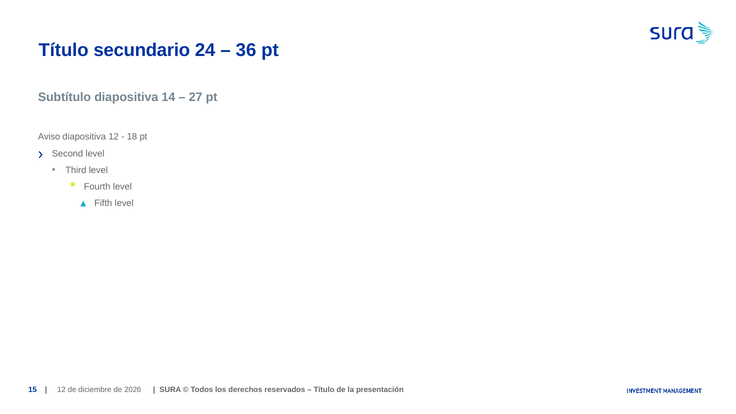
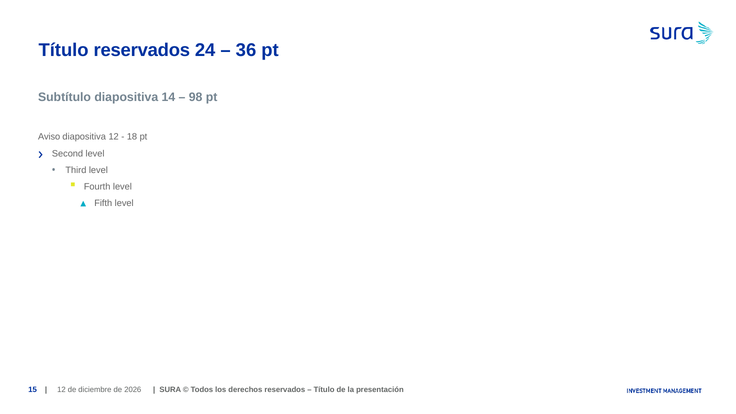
Título secundario: secundario -> reservados
27: 27 -> 98
